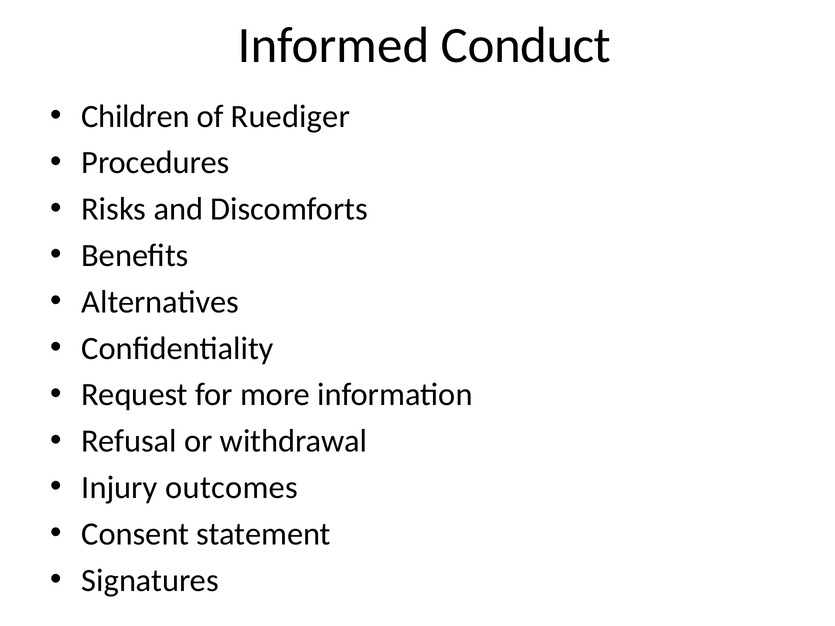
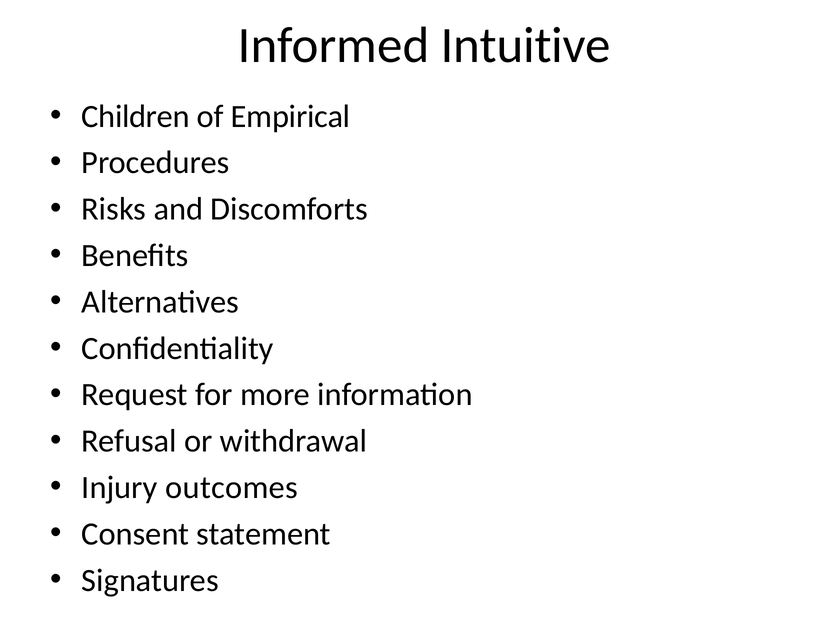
Conduct: Conduct -> Intuitive
Ruediger: Ruediger -> Empirical
